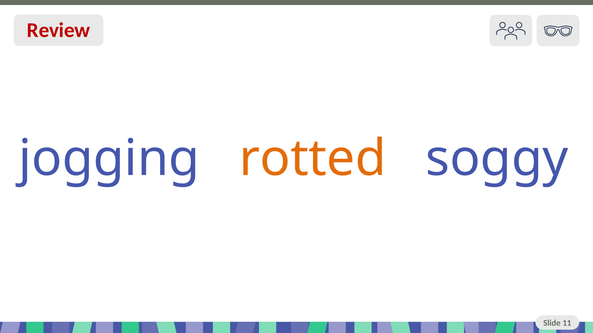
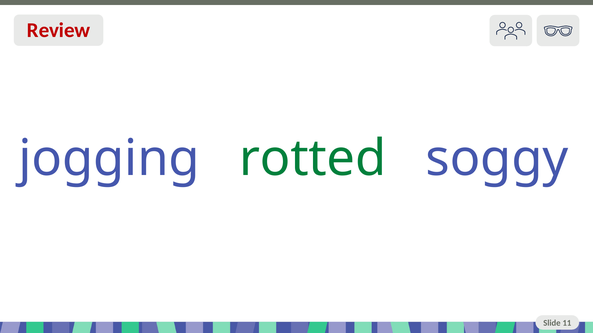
rotted colour: orange -> green
